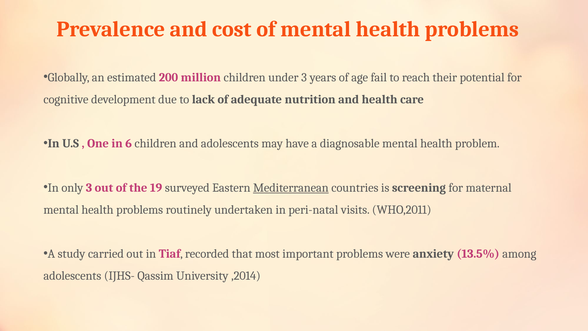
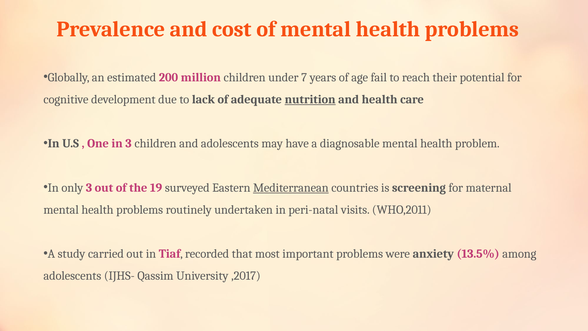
under 3: 3 -> 7
nutrition underline: none -> present
in 6: 6 -> 3
,2014: ,2014 -> ,2017
